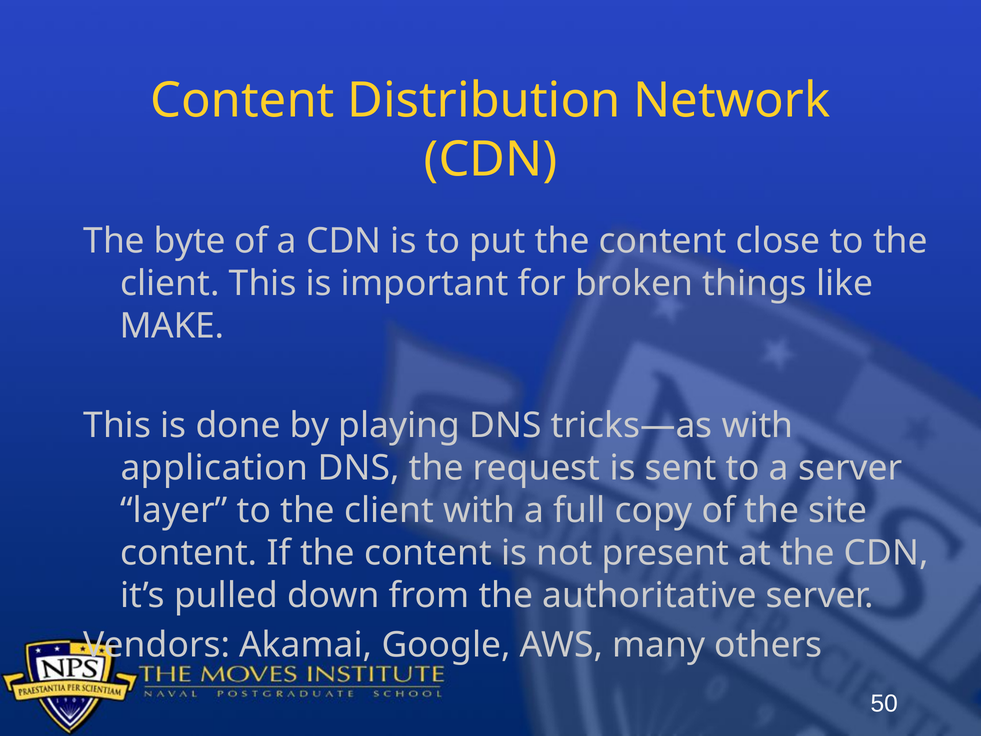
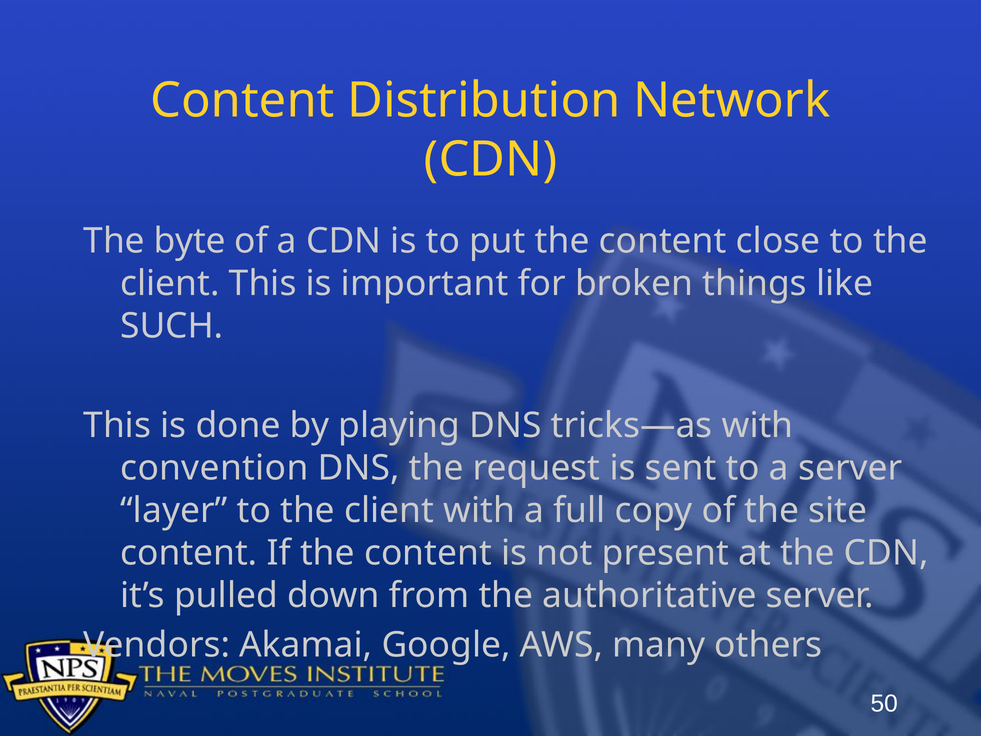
MAKE: MAKE -> SUCH
application: application -> convention
